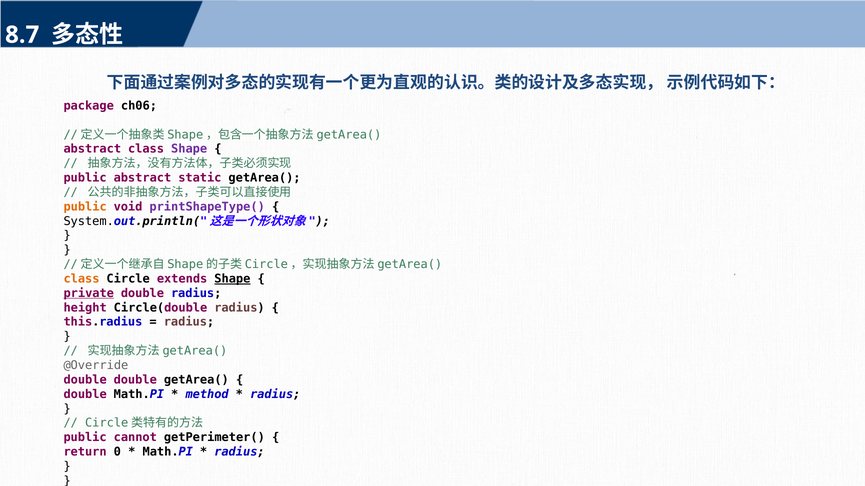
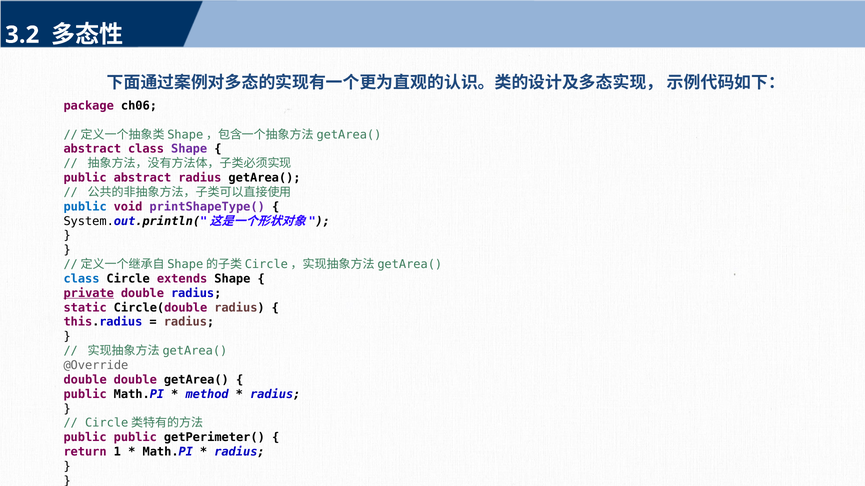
8.7: 8.7 -> 3.2
abstract static: static -> radius
public at (85, 207) colour: orange -> blue
class at (82, 279) colour: orange -> blue
Shape at (232, 279) underline: present -> none
height at (85, 308): height -> static
double at (85, 395): double -> public
public cannot: cannot -> public
0: 0 -> 1
